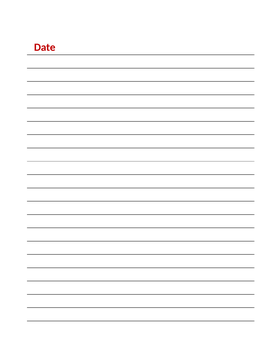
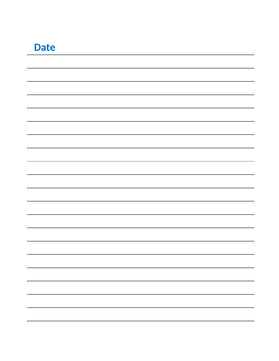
Date colour: red -> blue
